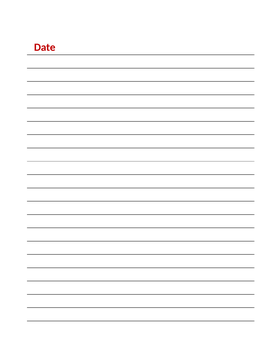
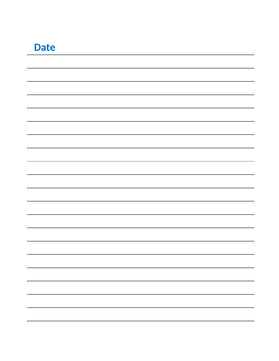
Date colour: red -> blue
